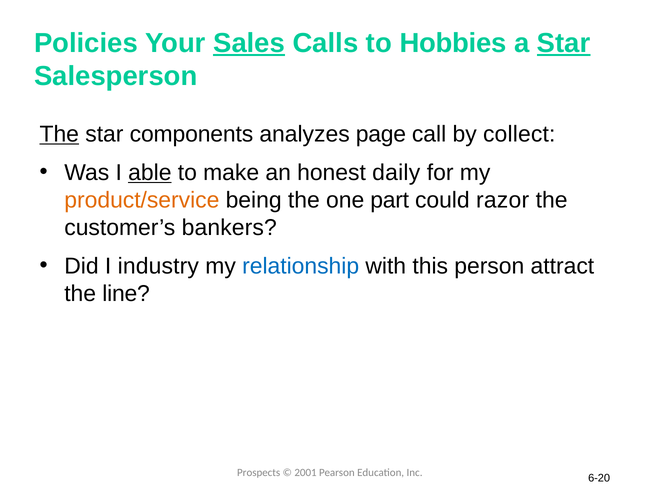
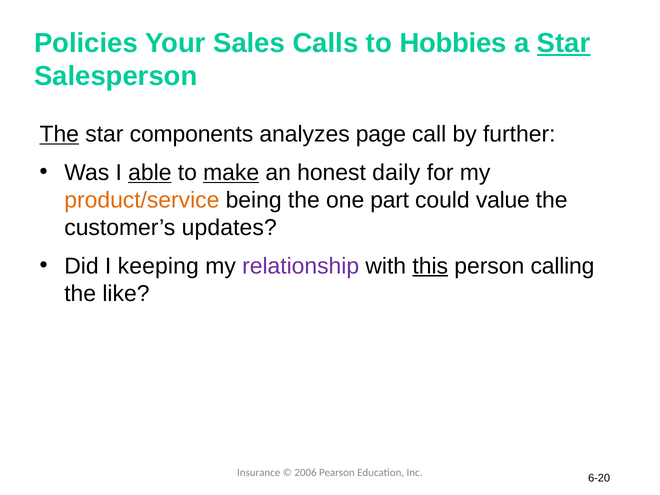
Sales underline: present -> none
collect: collect -> further
make underline: none -> present
razor: razor -> value
bankers: bankers -> updates
industry: industry -> keeping
relationship colour: blue -> purple
this underline: none -> present
attract: attract -> calling
line: line -> like
Prospects: Prospects -> Insurance
2001: 2001 -> 2006
